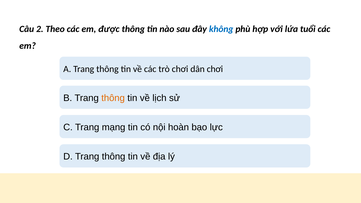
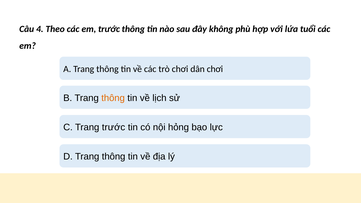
2: 2 -> 4
em được: được -> trước
không colour: blue -> black
Trang mạng: mạng -> trước
hoàn: hoàn -> hỏng
